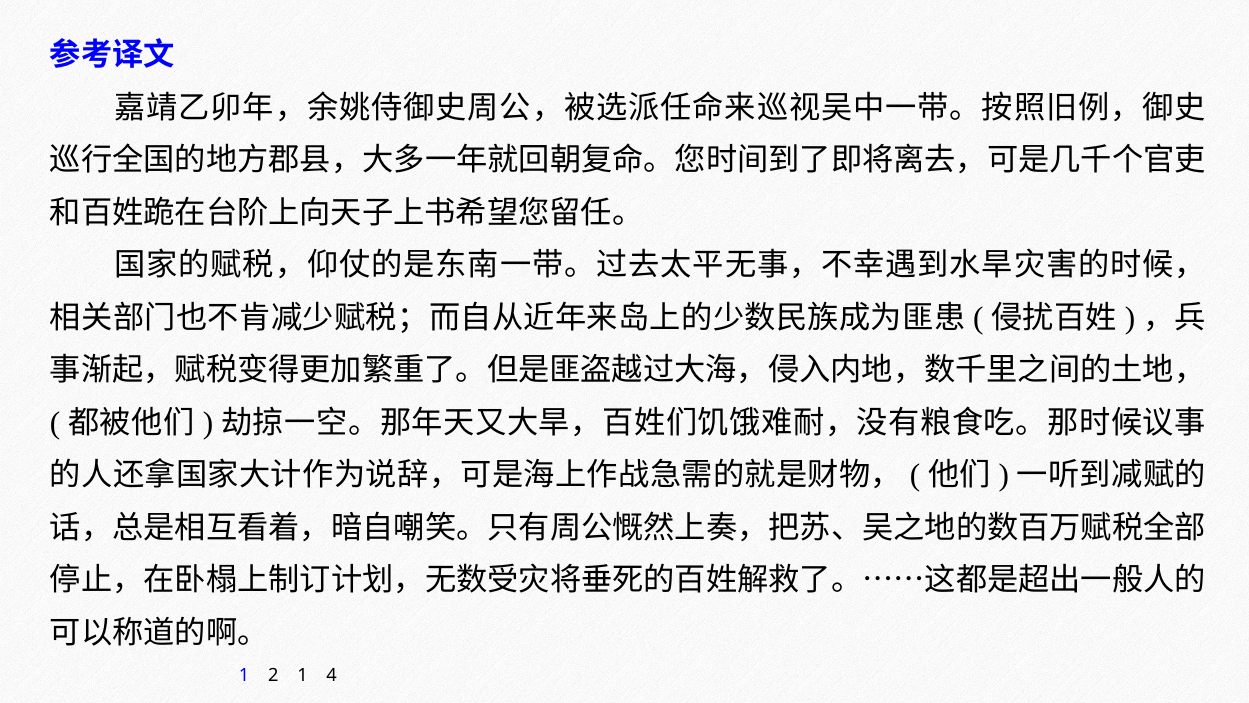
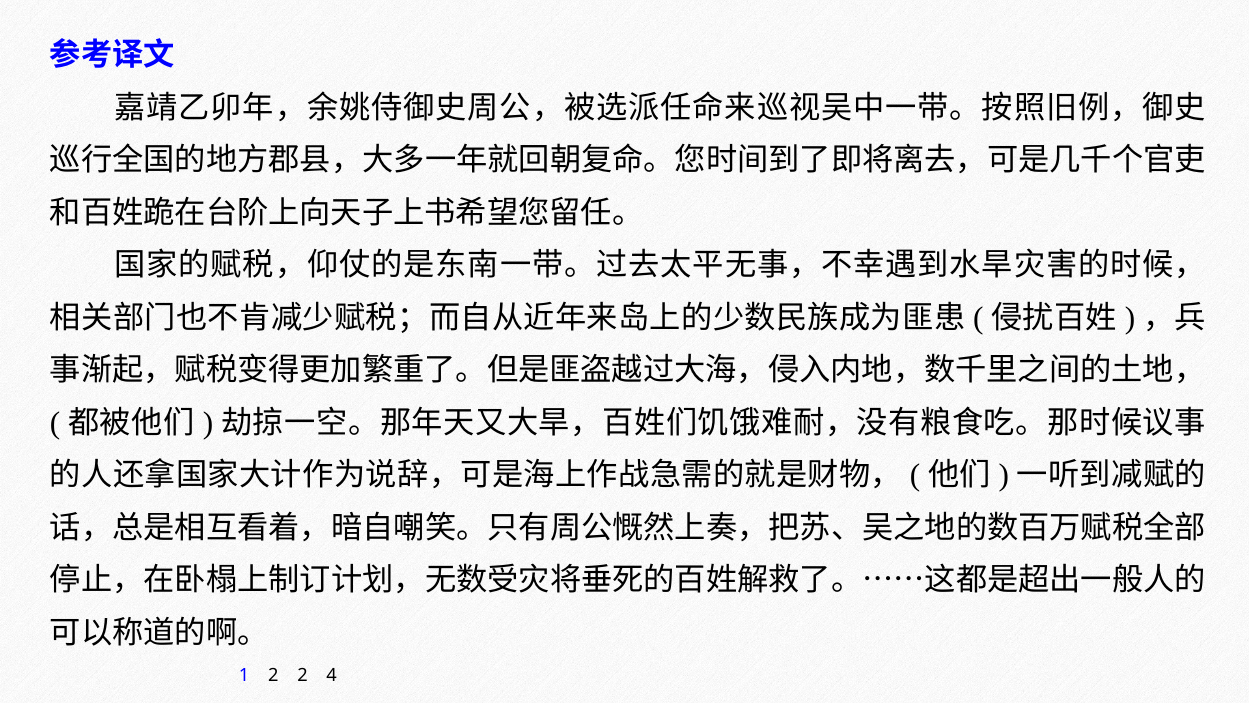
2 1: 1 -> 2
